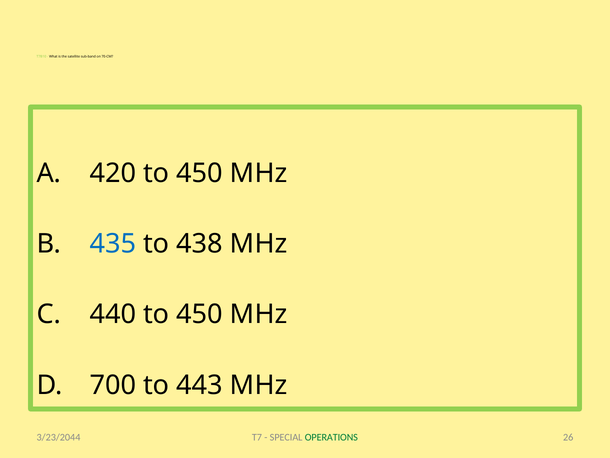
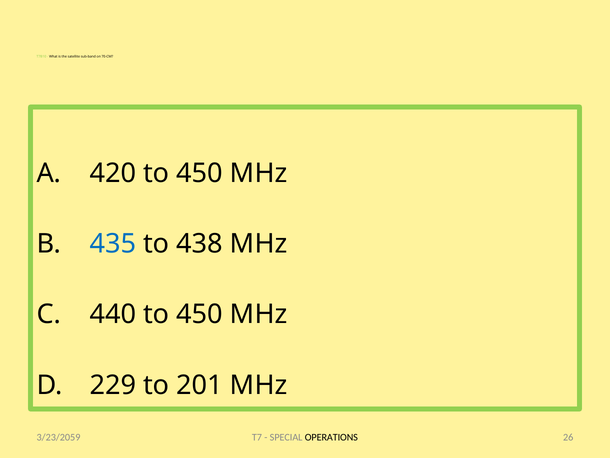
700: 700 -> 229
443: 443 -> 201
OPERATIONS colour: green -> black
3/23/2044: 3/23/2044 -> 3/23/2059
